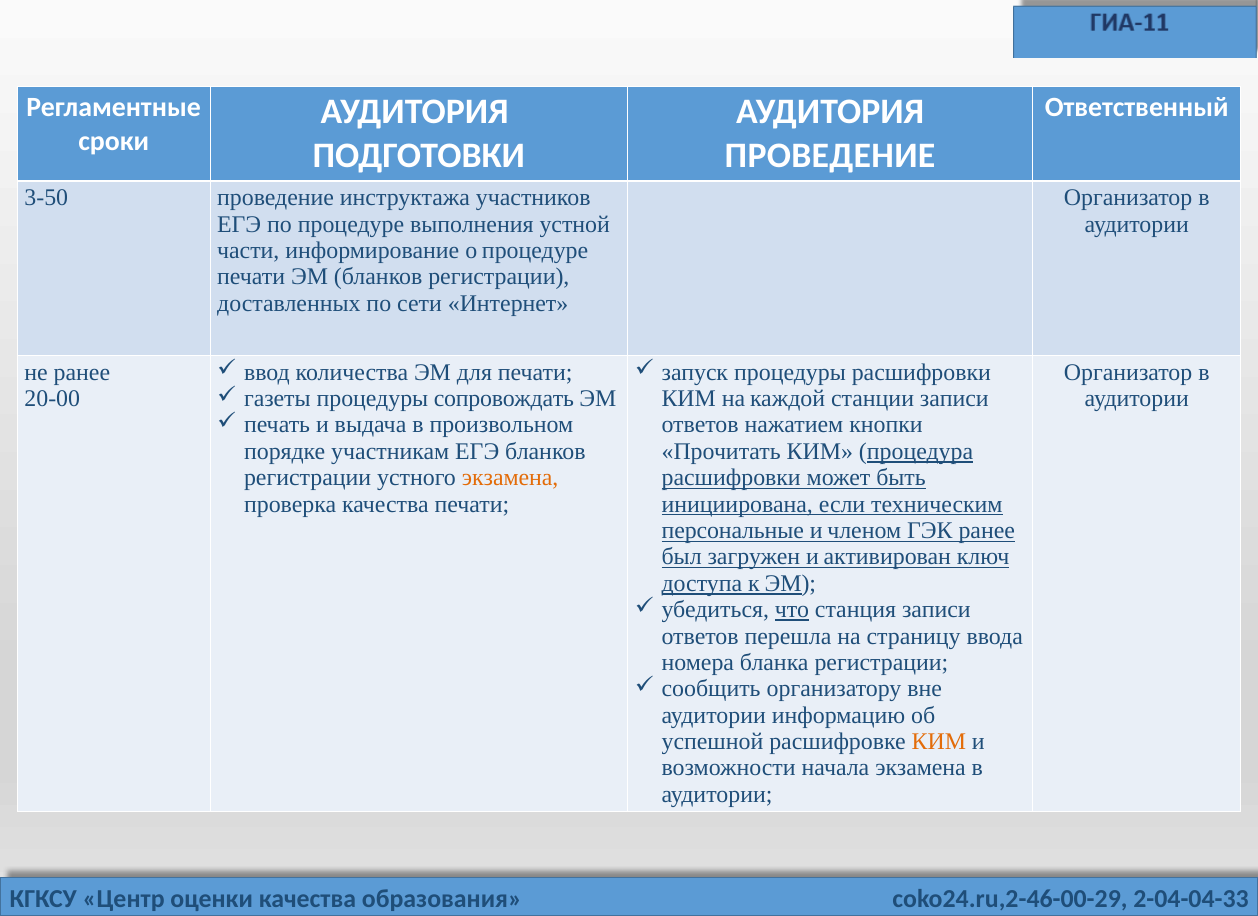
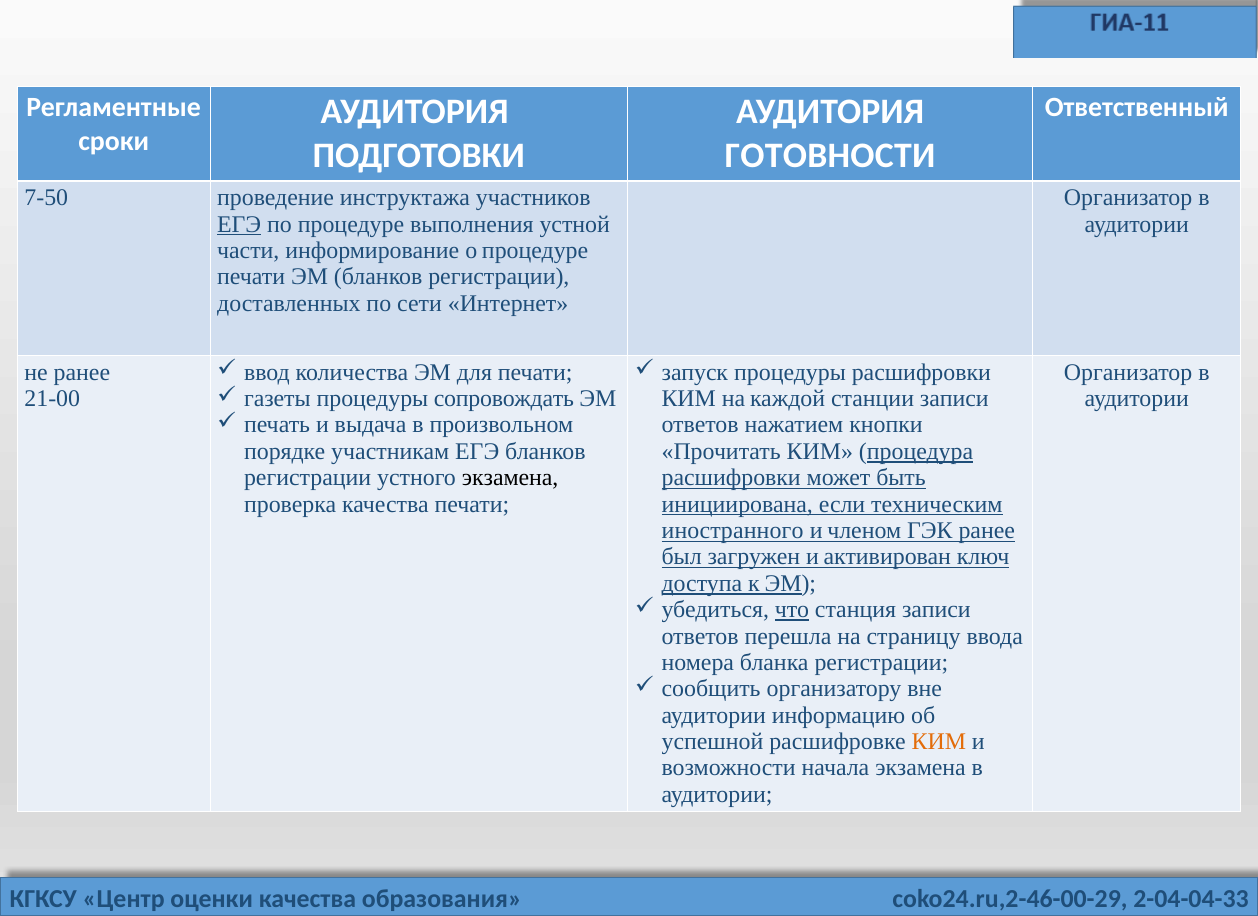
ПРОВЕДЕНИЕ at (830, 156): ПРОВЕДЕНИЕ -> ГОТОВНОСТИ
3-50: 3-50 -> 7-50
ЕГЭ at (239, 224) underline: none -> present
20-00: 20-00 -> 21-00
экзамена at (510, 478) colour: orange -> black
персональные: персональные -> иностранного
